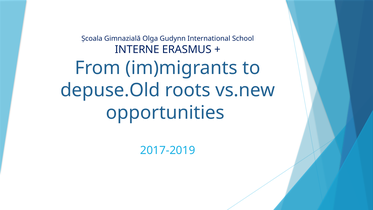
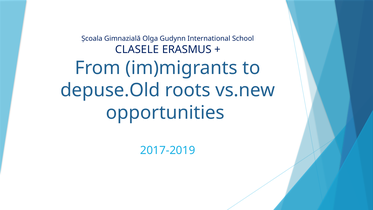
INTERNE: INTERNE -> CLASELE
